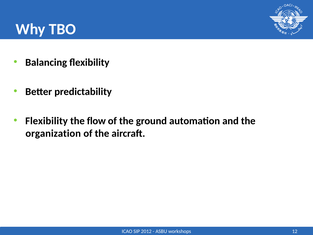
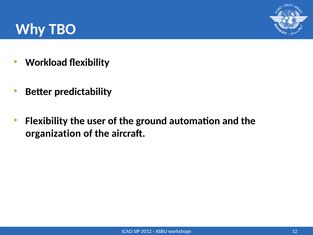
Balancing: Balancing -> Workload
flow: flow -> user
